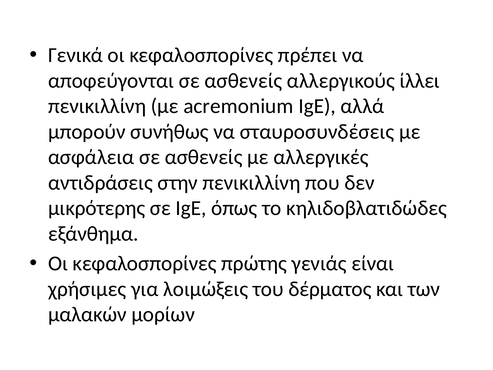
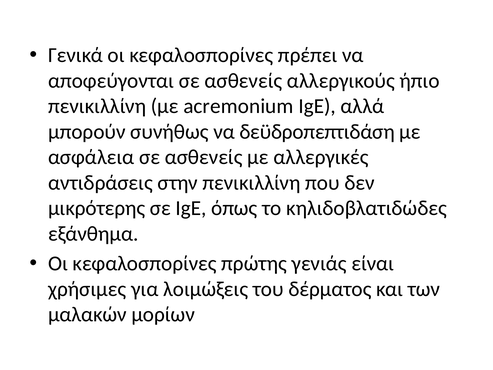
ίλλει: ίλλει -> ήπιο
σταυροσυνδέσεις: σταυροσυνδέσεις -> δεϋδροπεπτιδάση
